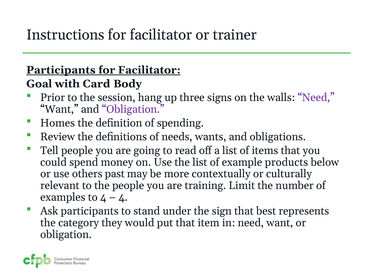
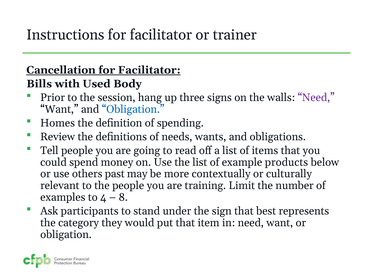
Participants at (61, 70): Participants -> Cancellation
Goal: Goal -> Bills
Card: Card -> Used
Obligation at (133, 109) colour: purple -> blue
4 at (123, 197): 4 -> 8
